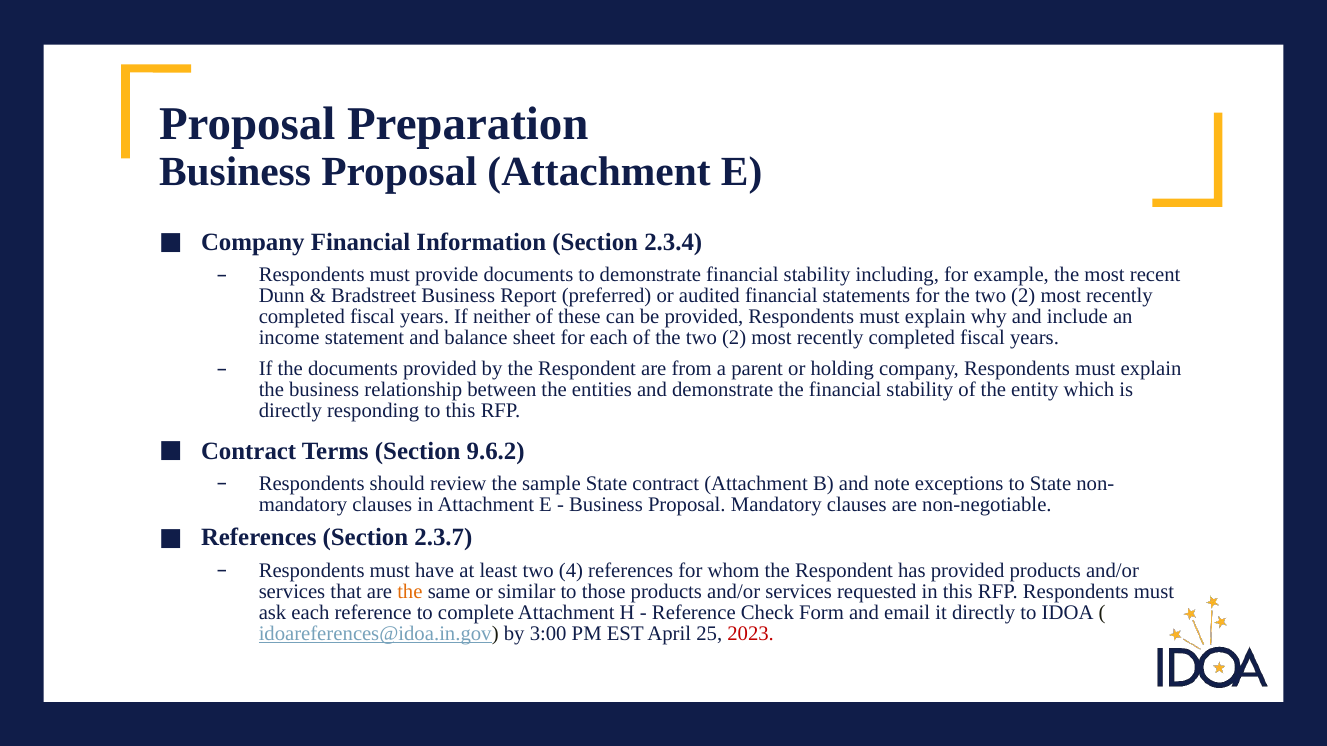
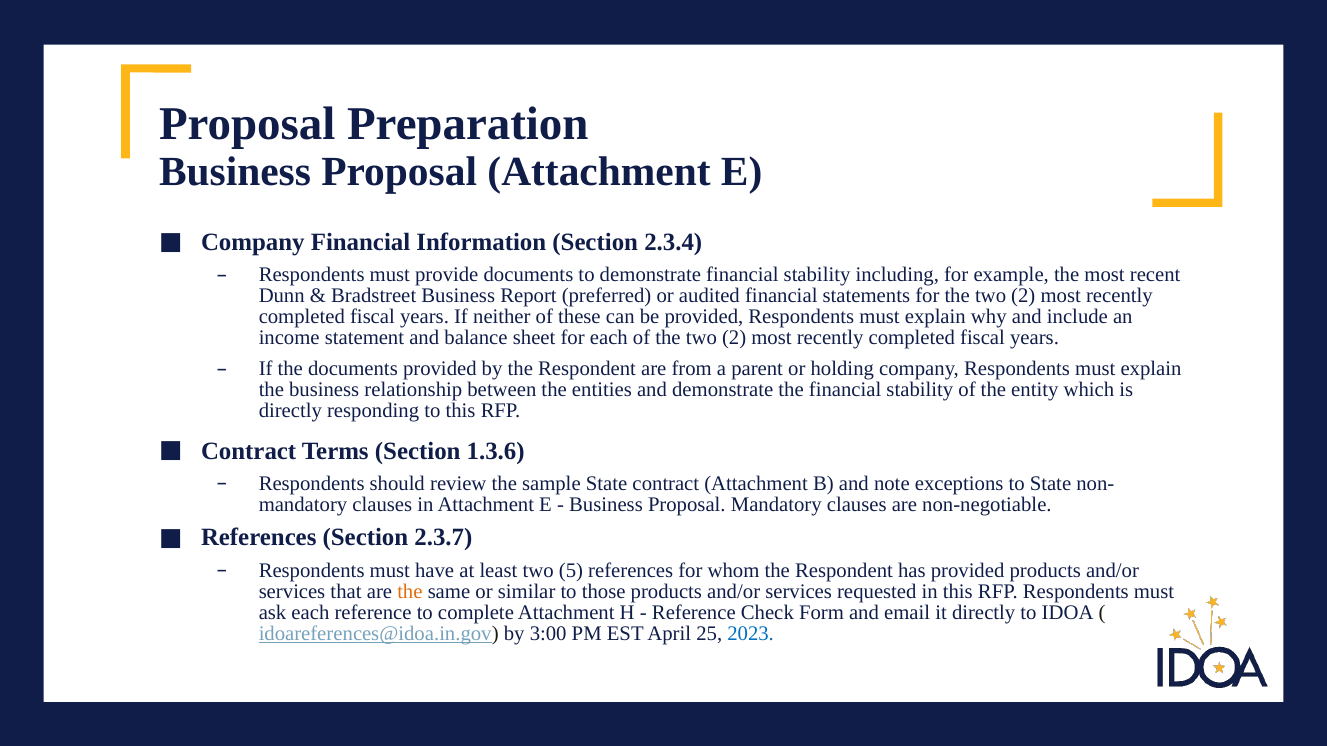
9.6.2: 9.6.2 -> 1.3.6
4: 4 -> 5
2023 colour: red -> blue
